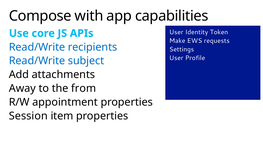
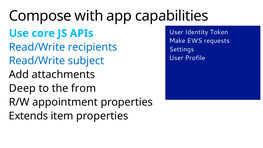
Away: Away -> Deep
Session: Session -> Extends
